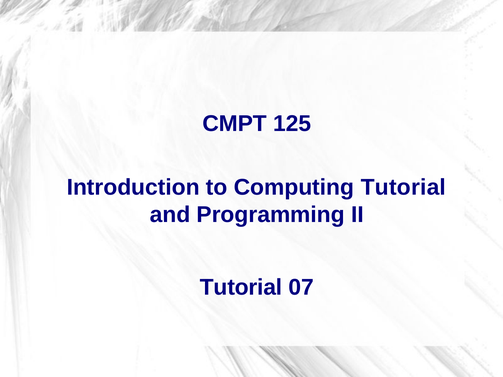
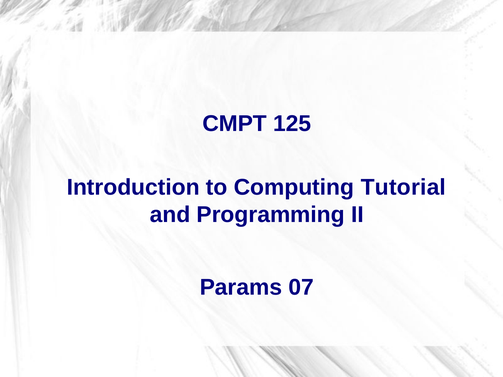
Tutorial at (241, 287): Tutorial -> Params
